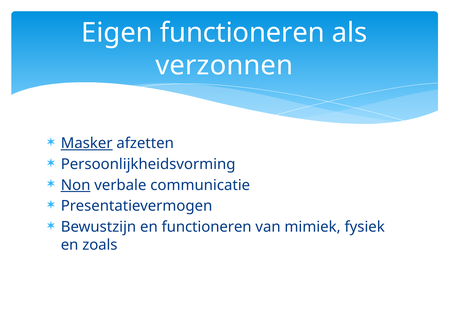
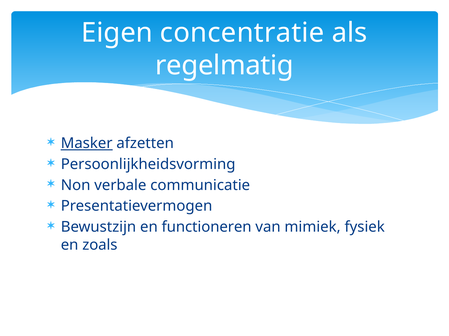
Eigen functioneren: functioneren -> concentratie
verzonnen: verzonnen -> regelmatig
Non underline: present -> none
